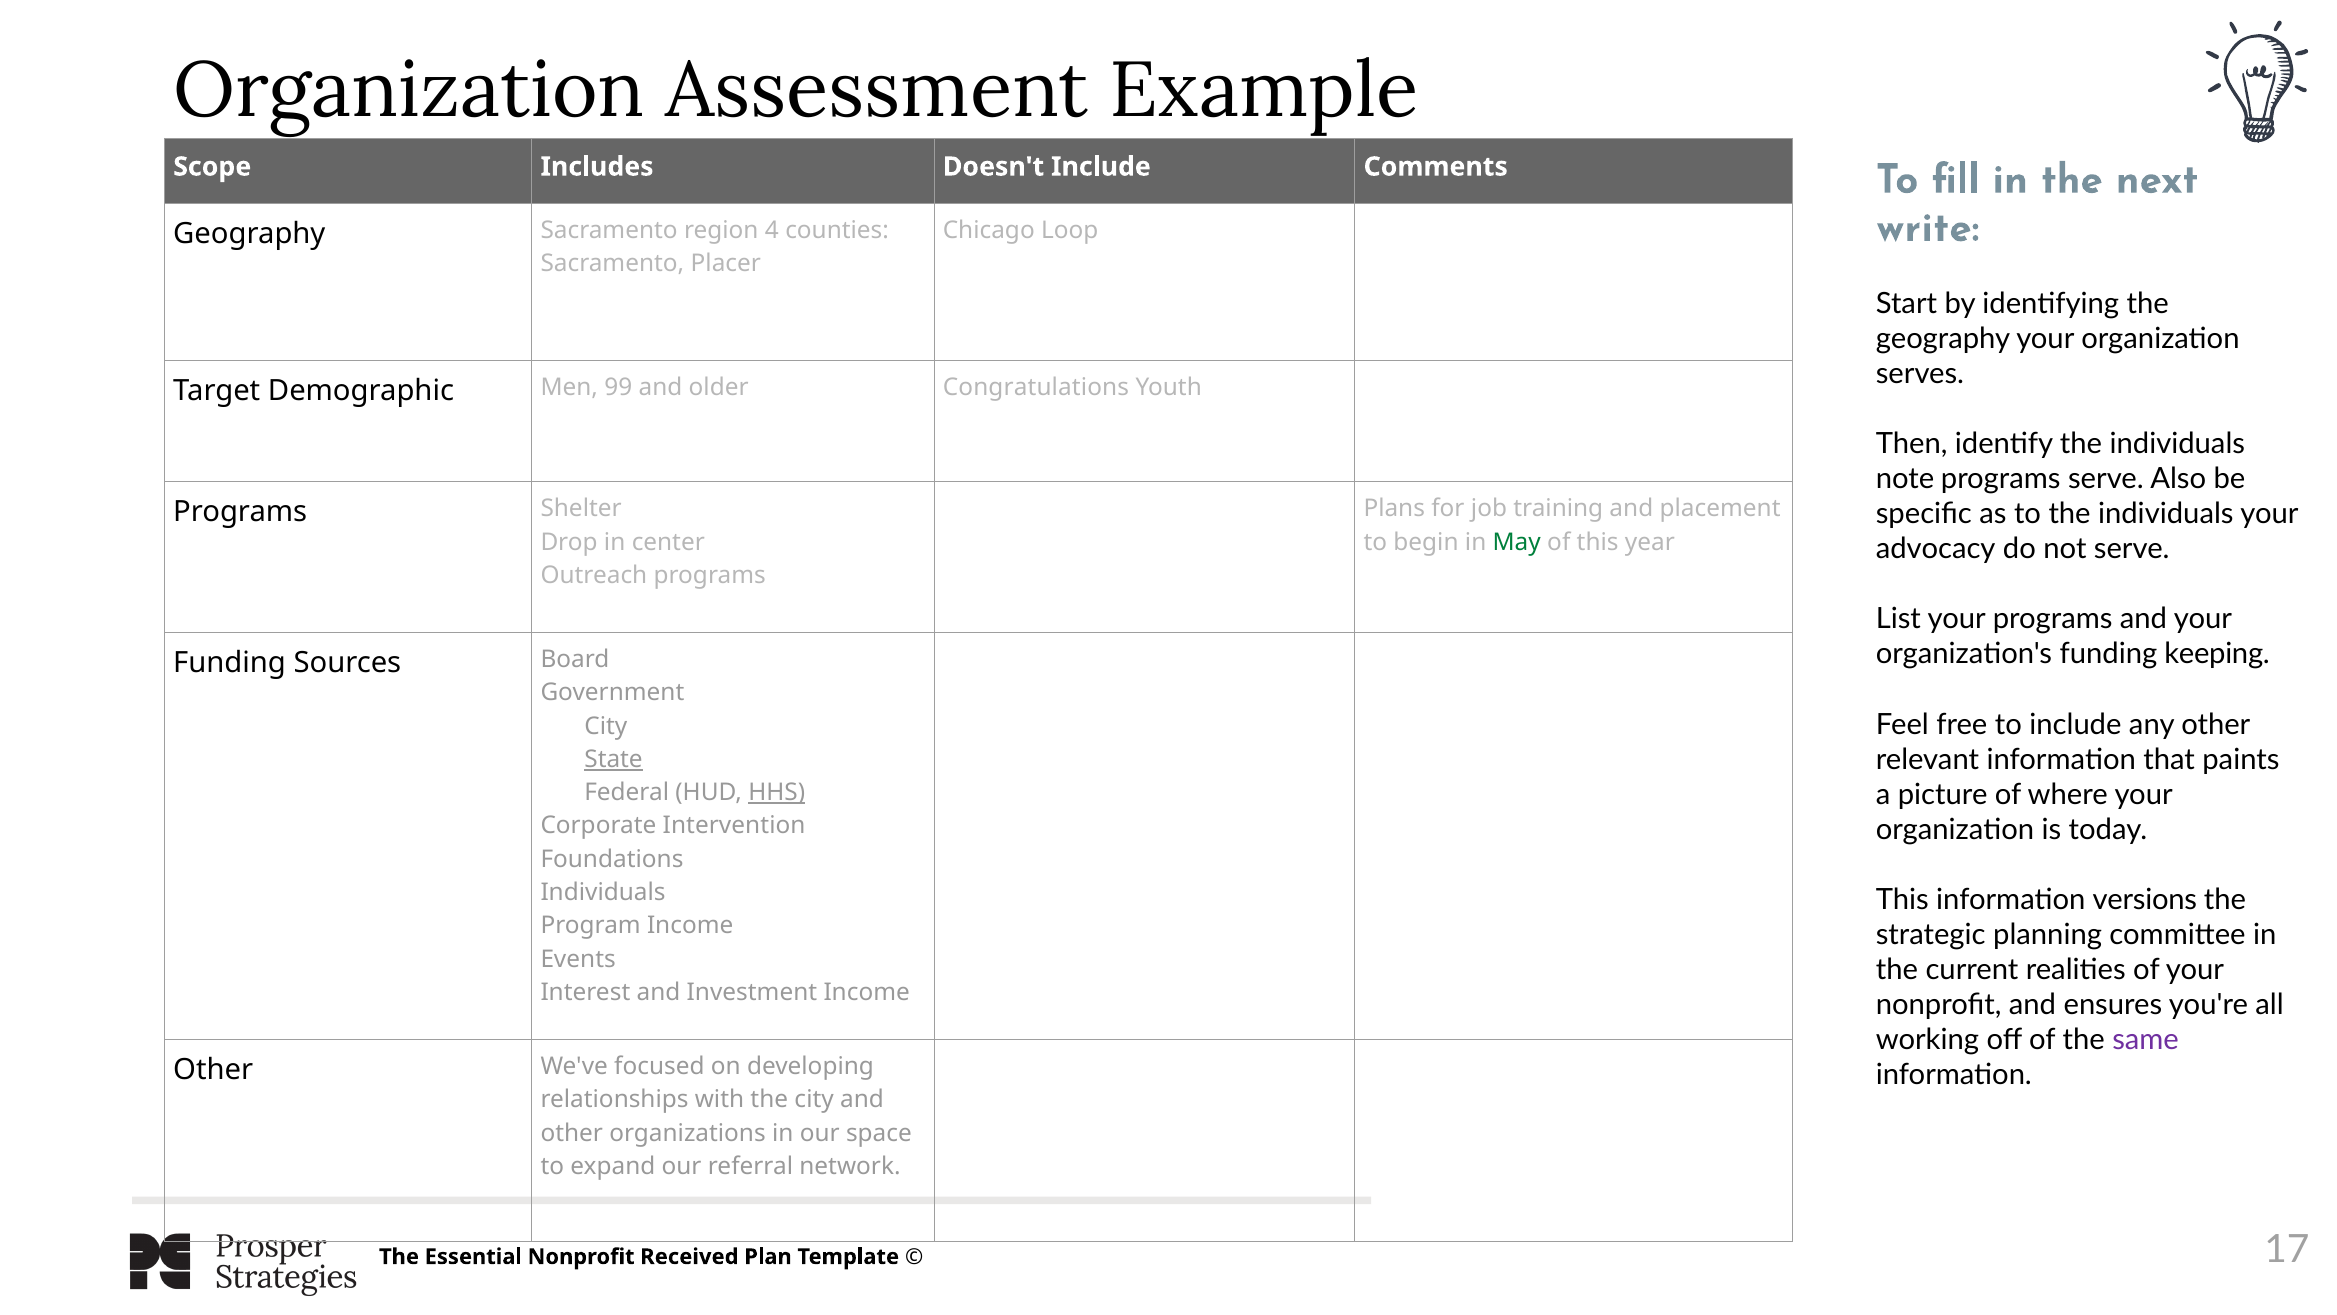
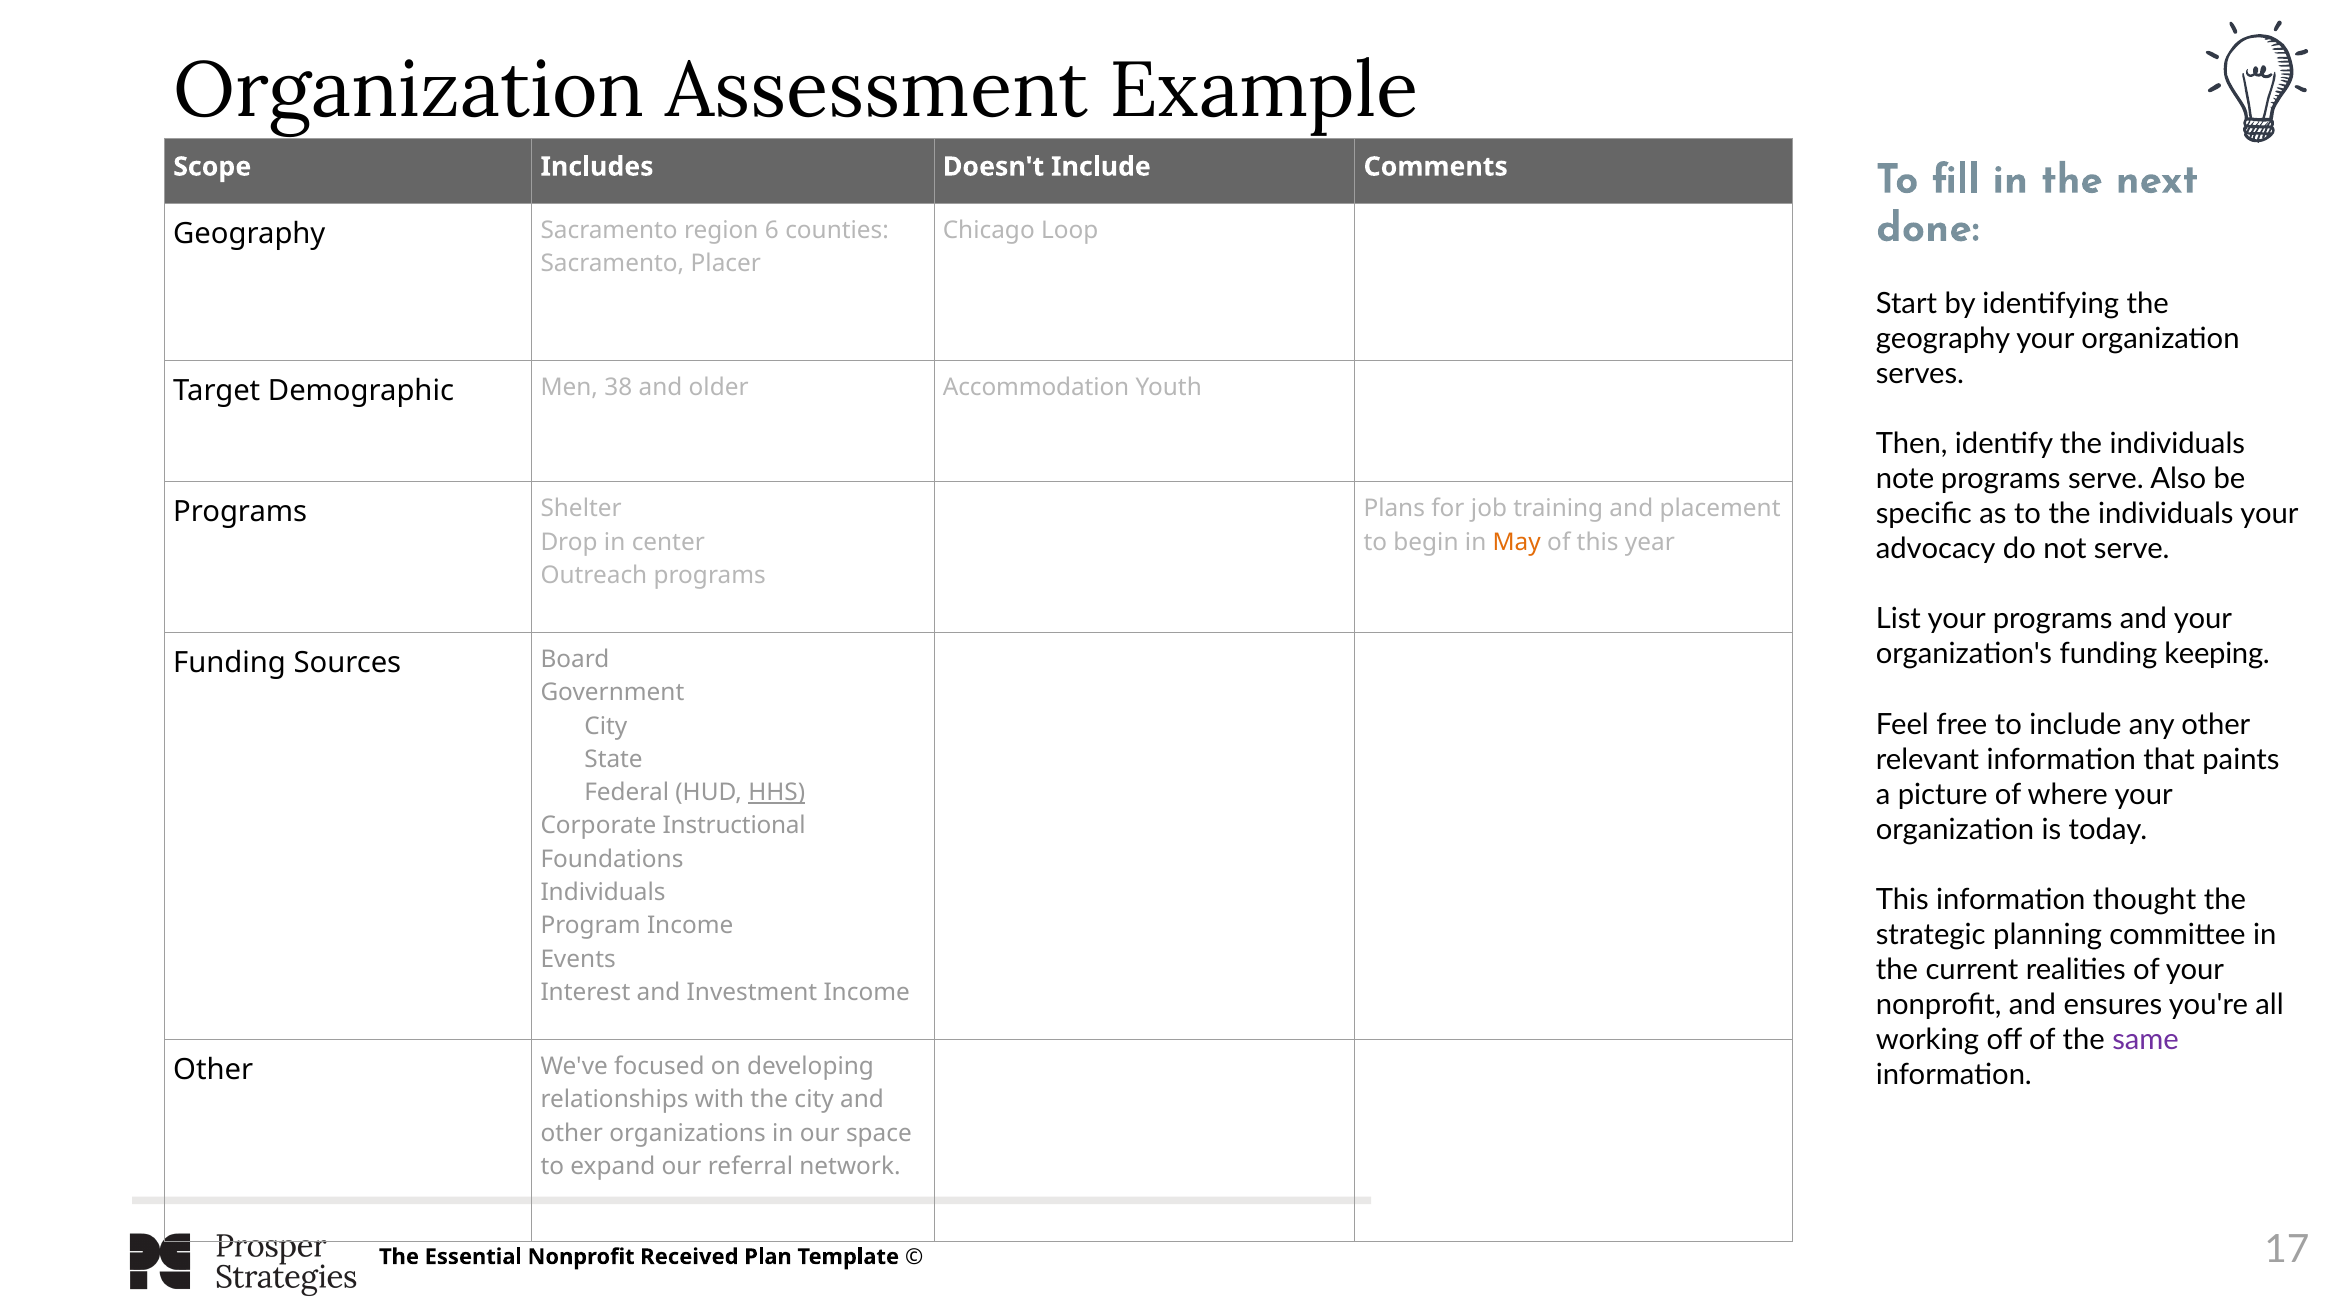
write: write -> done
4: 4 -> 6
99: 99 -> 38
Congratulations: Congratulations -> Accommodation
May colour: green -> orange
State underline: present -> none
Intervention: Intervention -> Instructional
versions: versions -> thought
